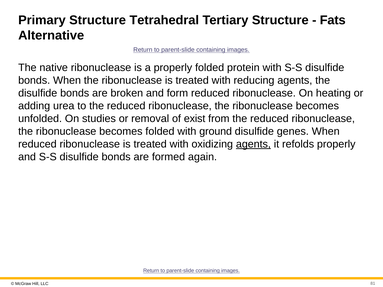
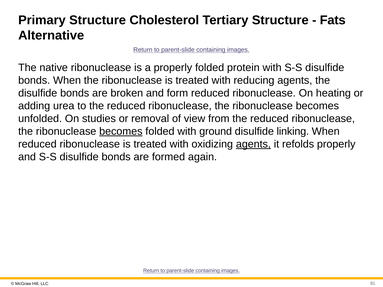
Tetrahedral: Tetrahedral -> Cholesterol
exist: exist -> view
becomes at (121, 131) underline: none -> present
genes: genes -> linking
